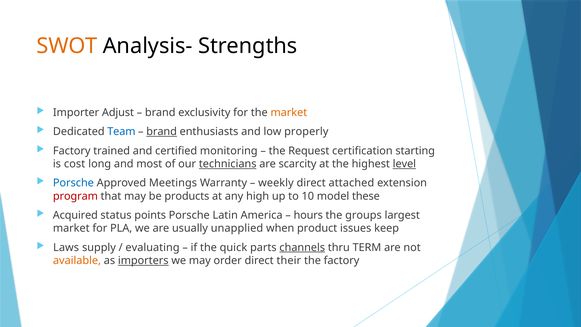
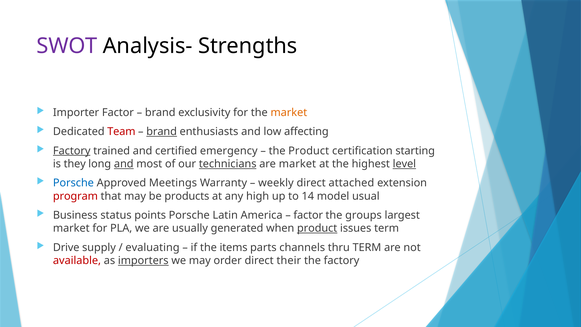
SWOT colour: orange -> purple
Importer Adjust: Adjust -> Factor
Team colour: blue -> red
properly: properly -> affecting
Factory at (72, 151) underline: none -> present
monitoring: monitoring -> emergency
the Request: Request -> Product
cost: cost -> they
and at (124, 164) underline: none -> present
are scarcity: scarcity -> market
10: 10 -> 14
these: these -> usual
Acquired: Acquired -> Business
hours at (308, 215): hours -> factor
unapplied: unapplied -> generated
product at (317, 228) underline: none -> present
issues keep: keep -> term
Laws: Laws -> Drive
quick: quick -> items
channels underline: present -> none
available colour: orange -> red
